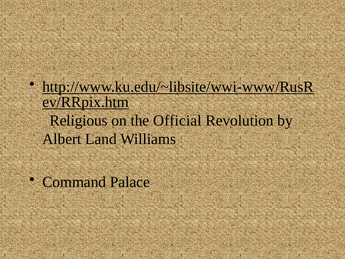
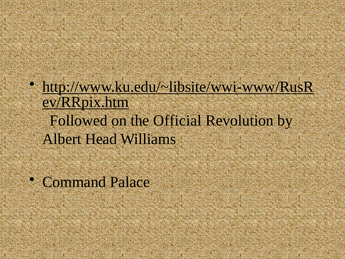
Religious: Religious -> Followed
Land: Land -> Head
